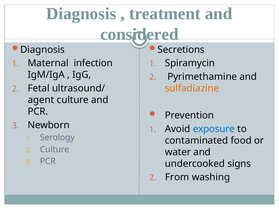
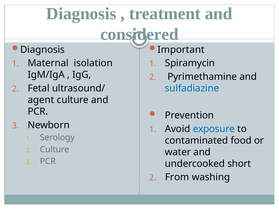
Secretions: Secretions -> Important
infection: infection -> isolation
sulfadiazine colour: orange -> blue
signs: signs -> short
